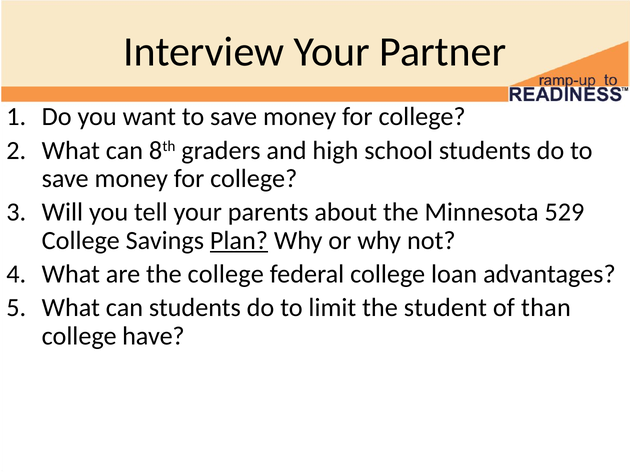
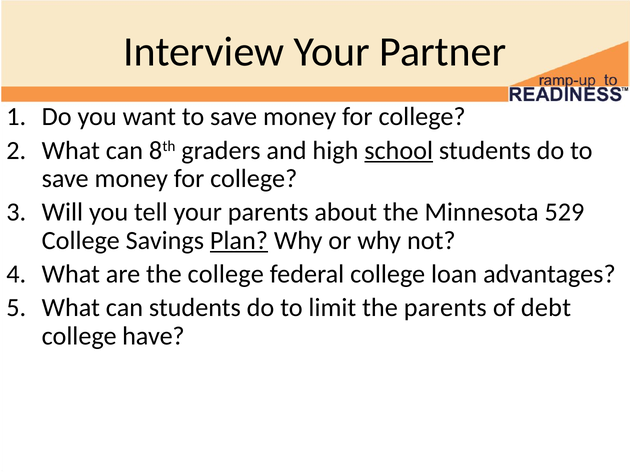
school underline: none -> present
the student: student -> parents
than: than -> debt
